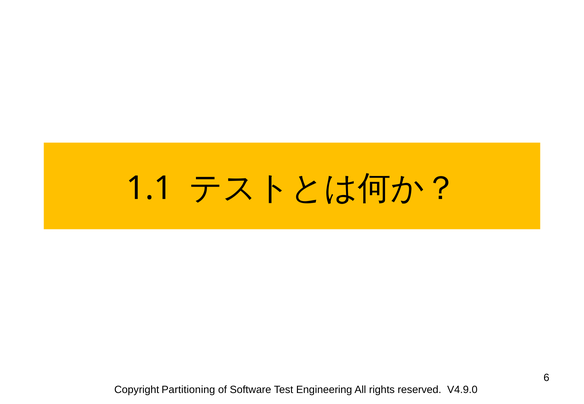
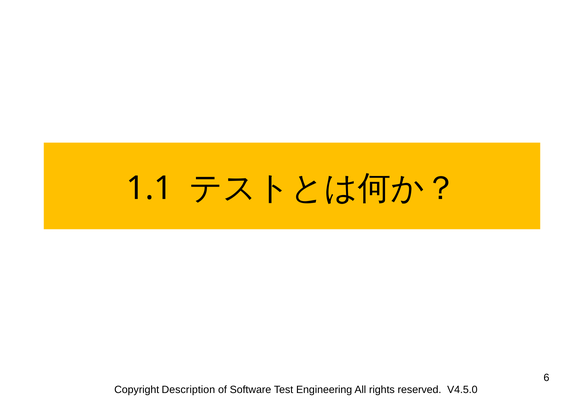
Partitioning: Partitioning -> Description
V4.9.0: V4.9.0 -> V4.5.0
